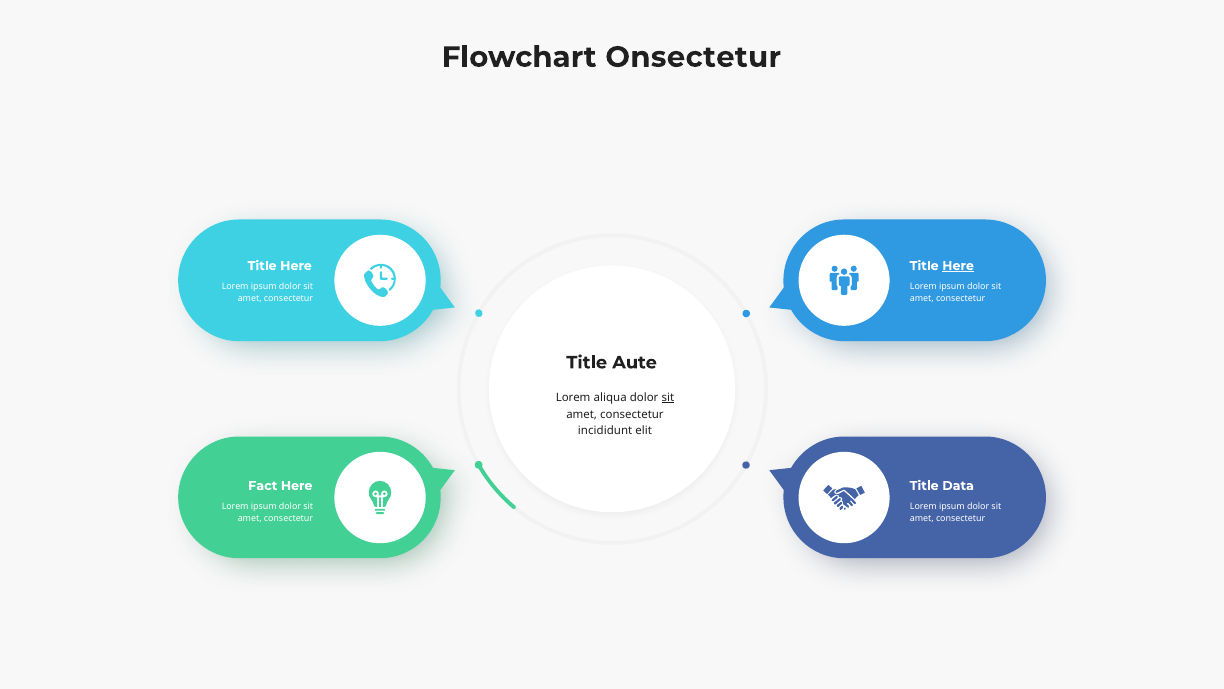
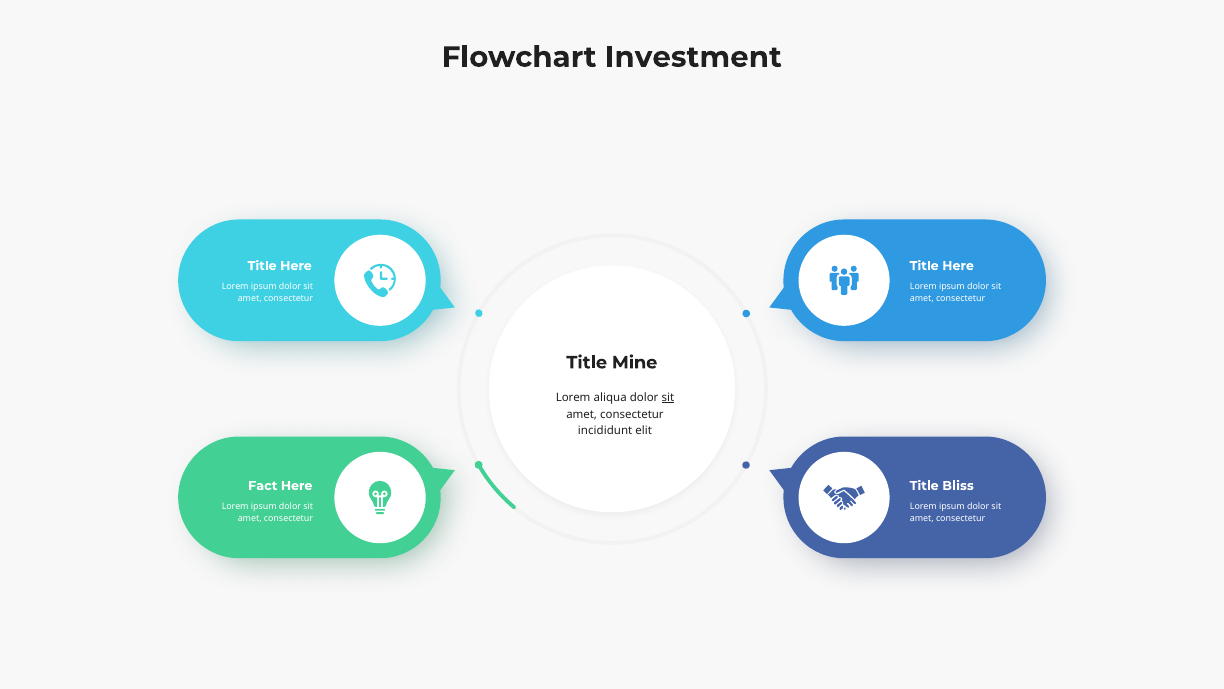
Onsectetur: Onsectetur -> Investment
Here at (958, 266) underline: present -> none
Aute: Aute -> Mine
Data: Data -> Bliss
